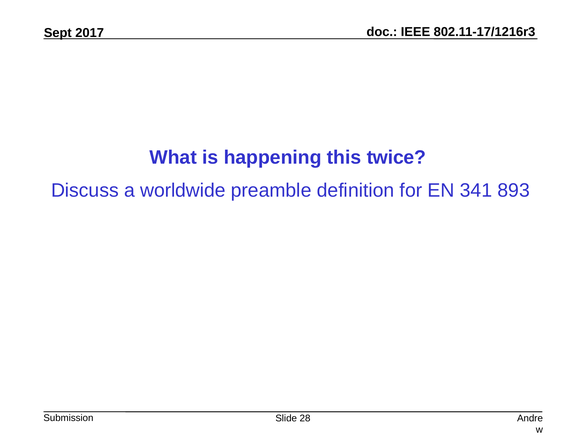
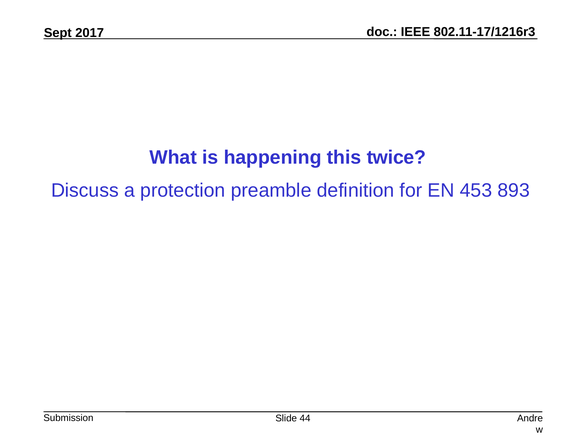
worldwide: worldwide -> protection
341: 341 -> 453
28: 28 -> 44
